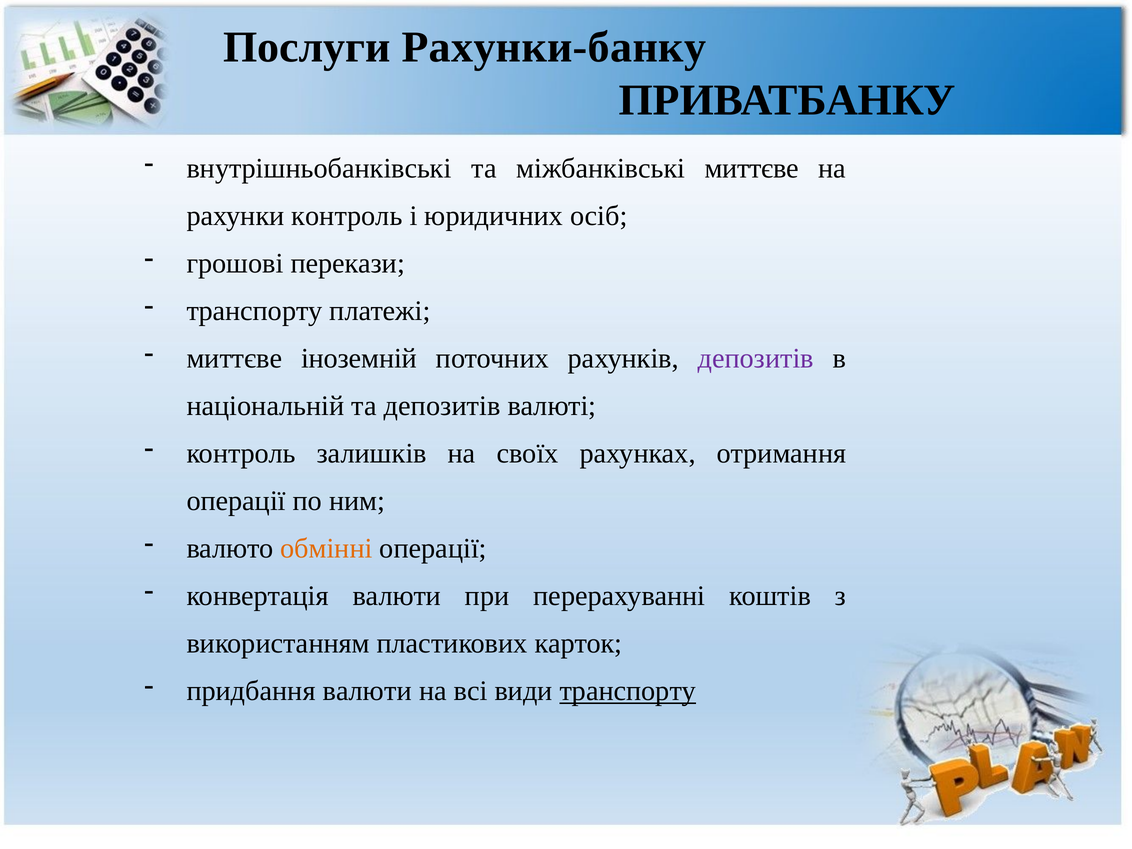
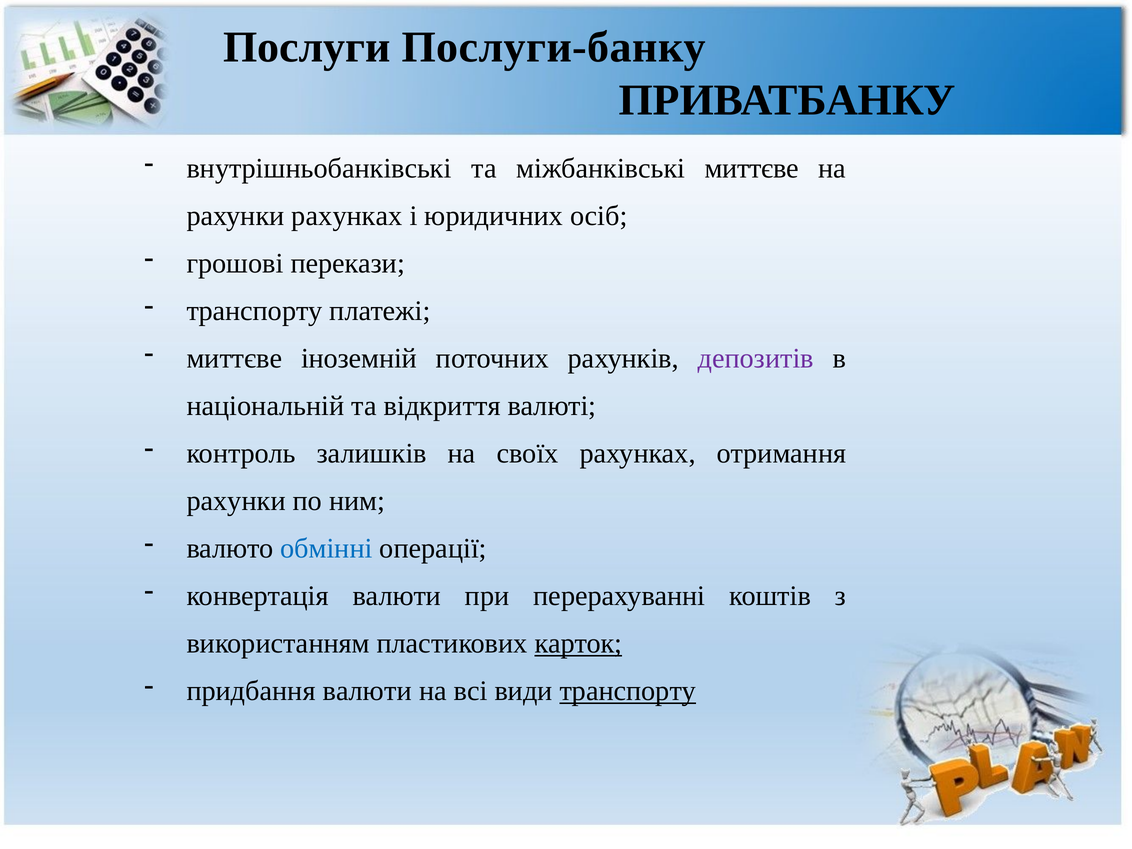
Рахунки-банку: Рахунки-банку -> Послуги-банку
рахунки контроль: контроль -> рахунках
та депозитів: депозитів -> відкриття
операції at (236, 501): операції -> рахунки
обмінні colour: orange -> blue
карток underline: none -> present
